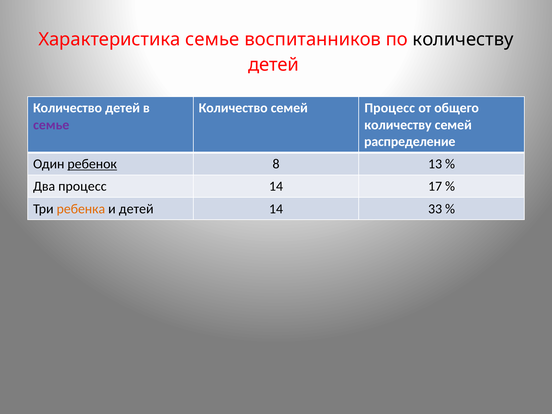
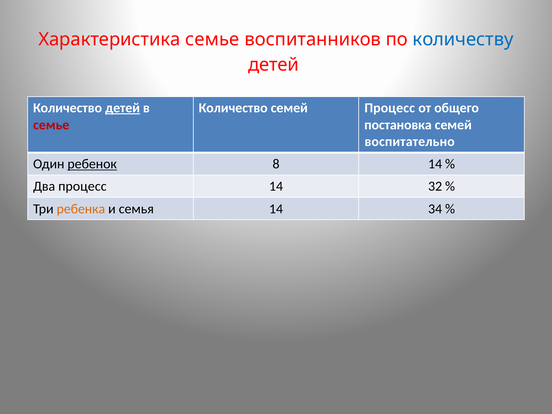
количеству at (463, 40) colour: black -> blue
детей at (123, 108) underline: none -> present
семье at (51, 125) colour: purple -> red
количеству at (398, 125): количеству -> постановка
распределение: распределение -> воспитательно
8 13: 13 -> 14
17: 17 -> 32
и детей: детей -> семья
33: 33 -> 34
